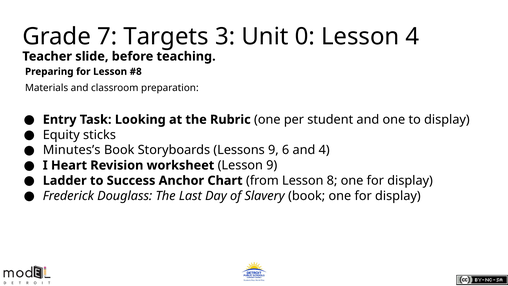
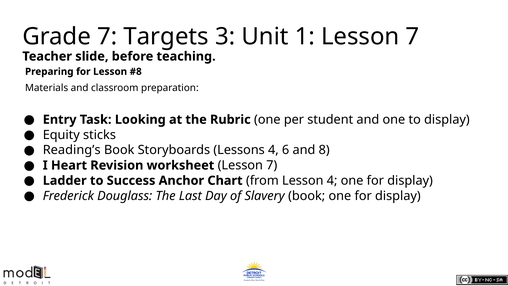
0: 0 -> 1
4 at (412, 36): 4 -> 7
Minutes’s: Minutes’s -> Reading’s
Lessons 9: 9 -> 4
and 4: 4 -> 8
worksheet Lesson 9: 9 -> 7
Lesson 8: 8 -> 4
